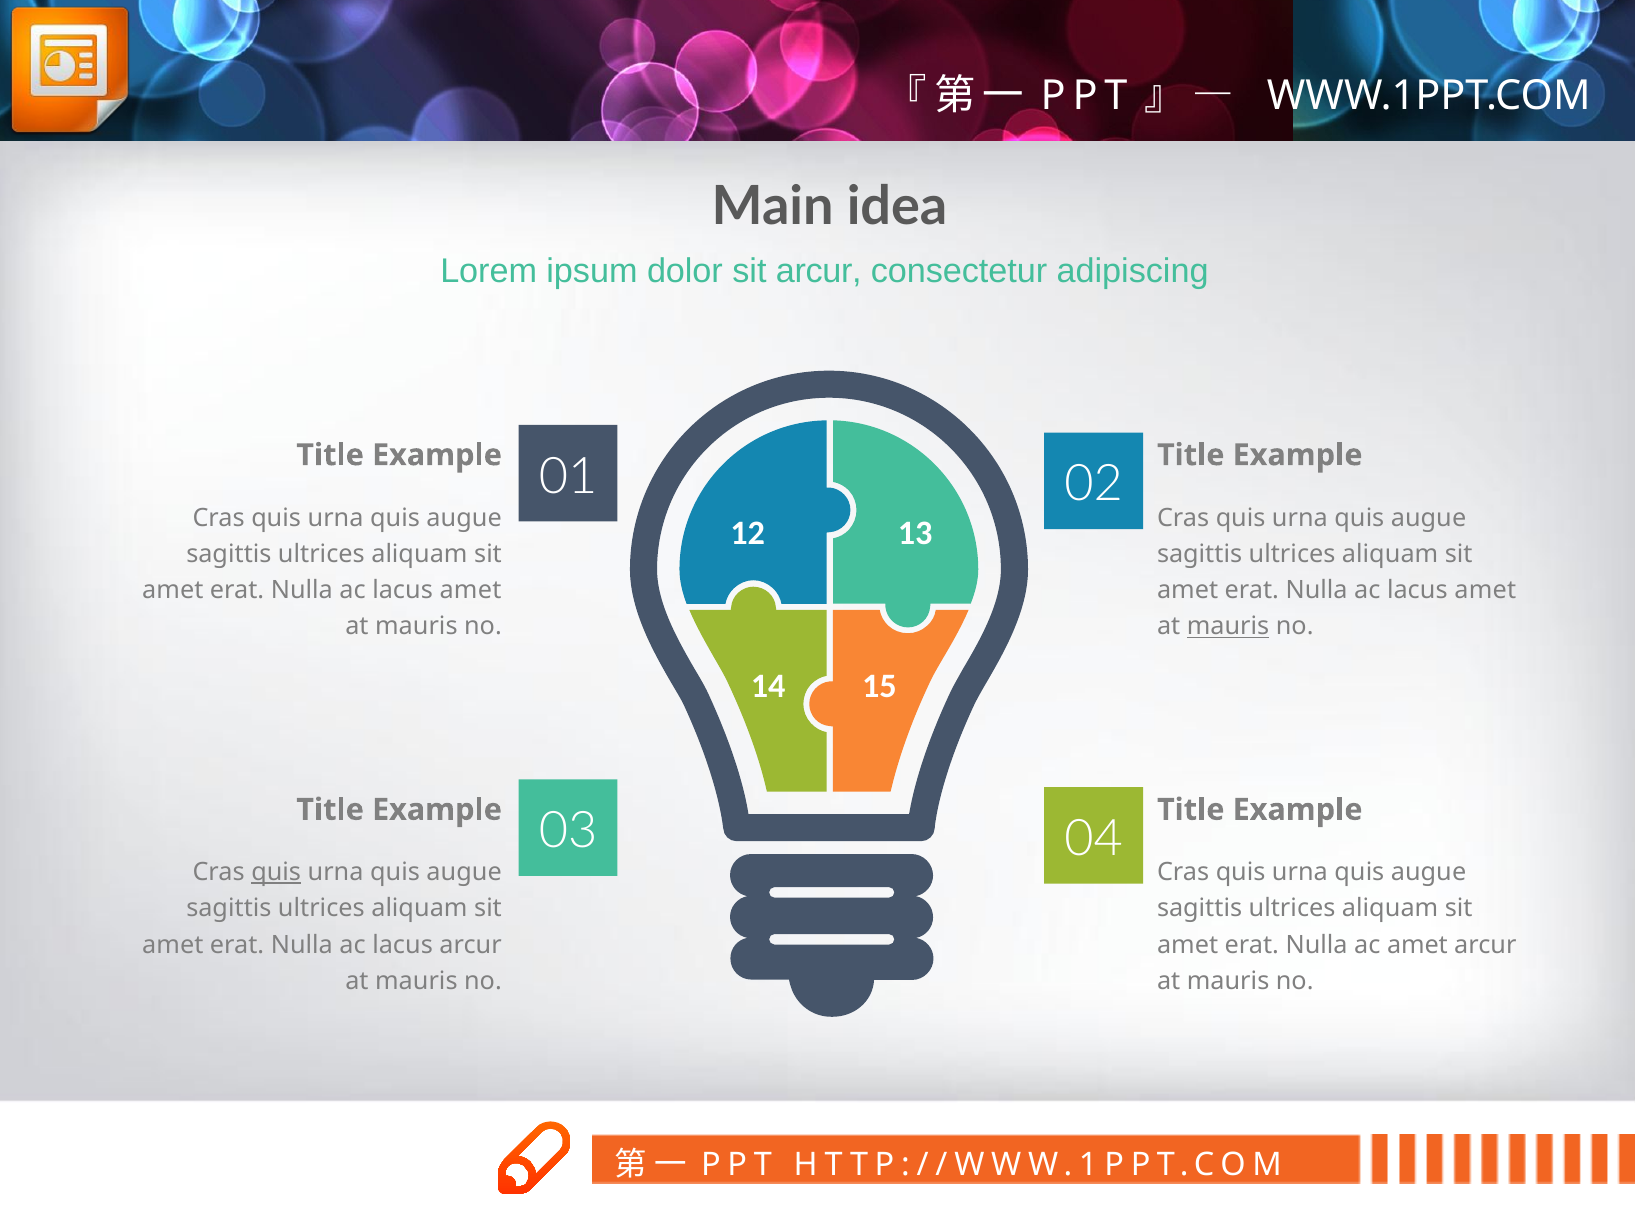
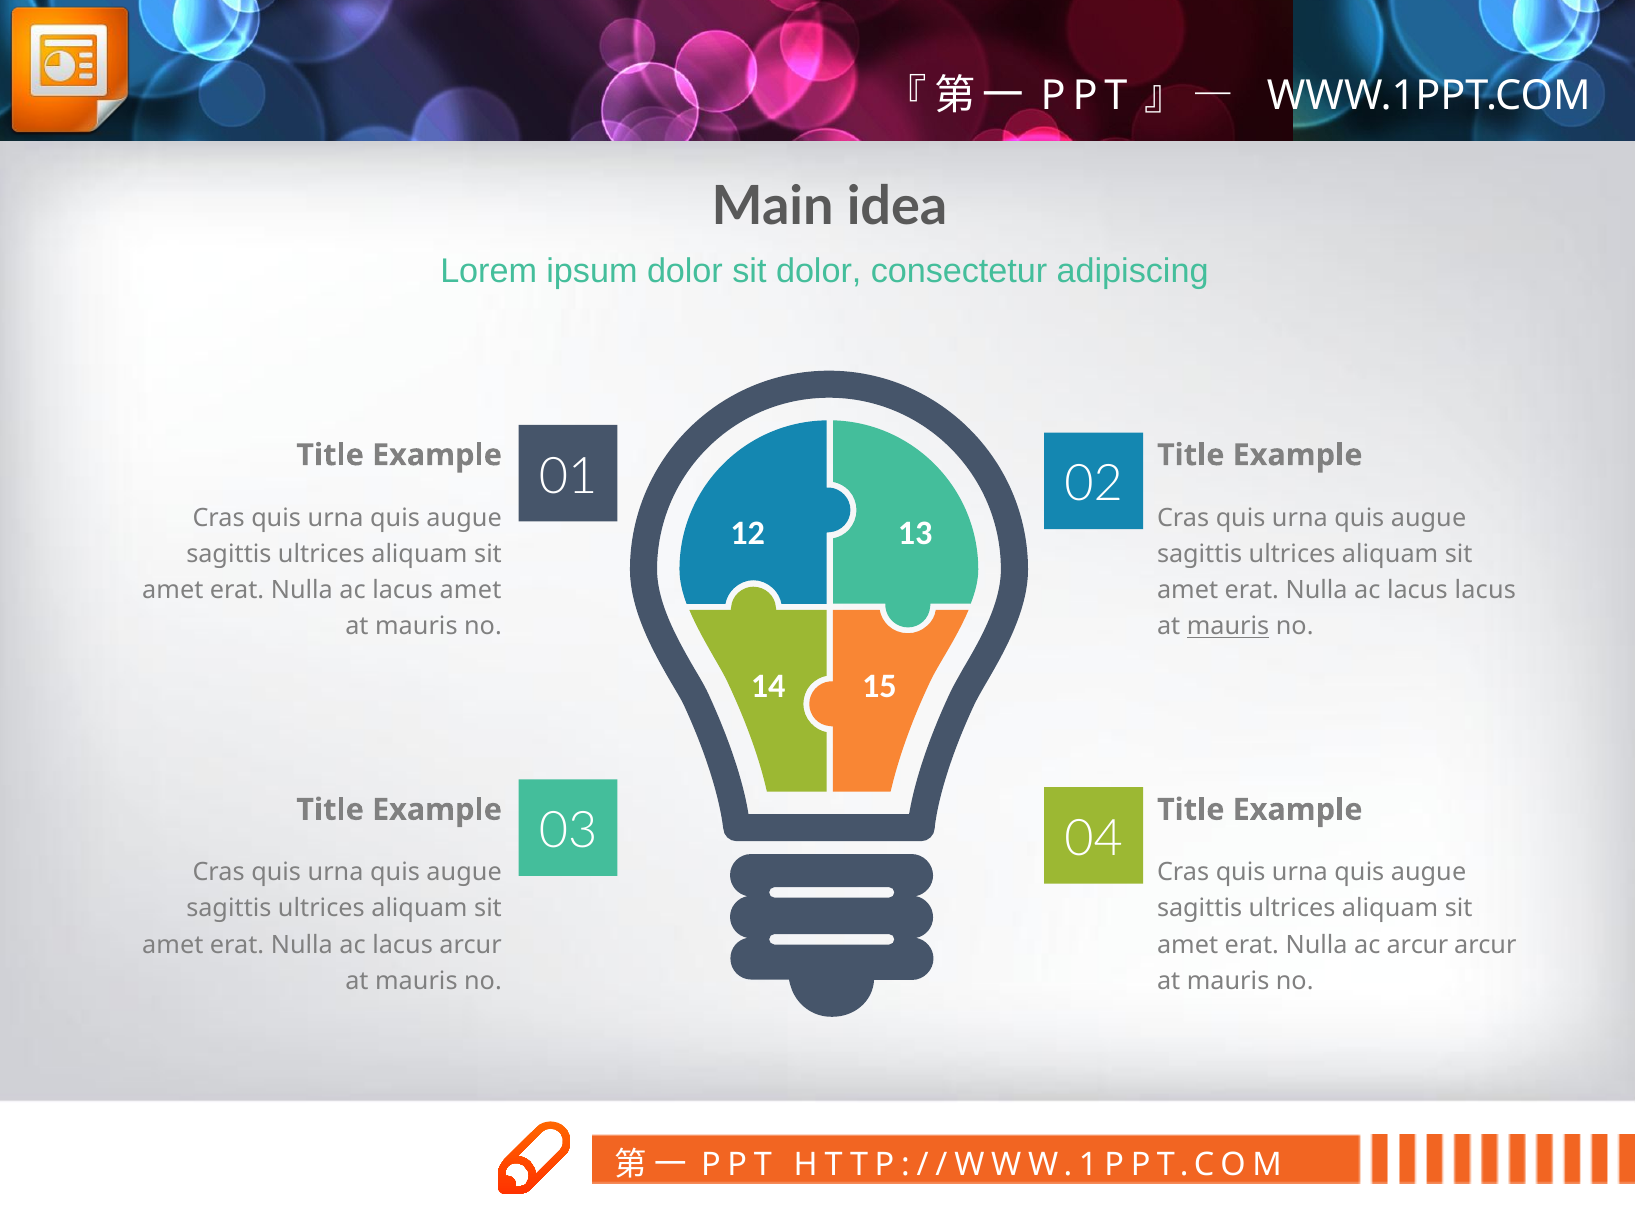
sit arcur: arcur -> dolor
amet at (1485, 590): amet -> lacus
quis at (276, 872) underline: present -> none
ac amet: amet -> arcur
